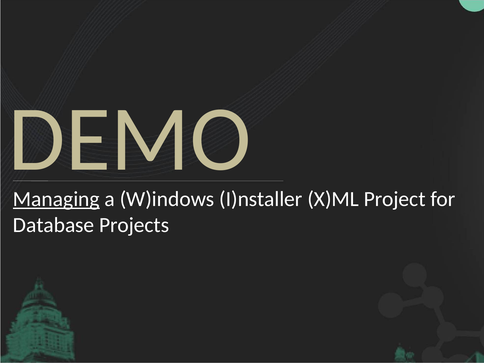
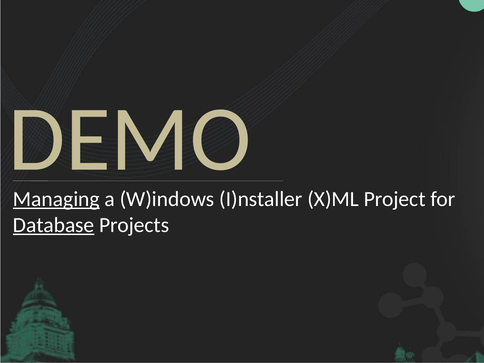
Database underline: none -> present
